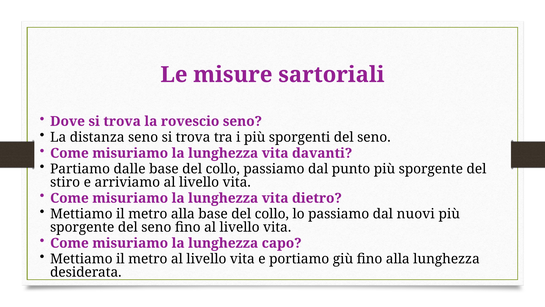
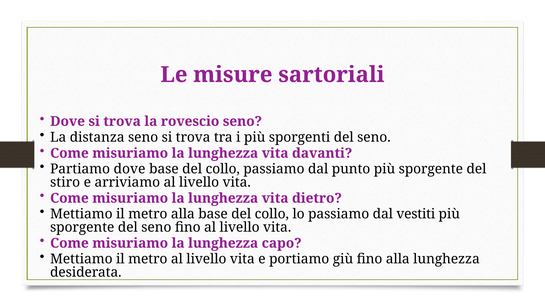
Partiamo dalle: dalle -> dove
nuovi: nuovi -> vestiti
